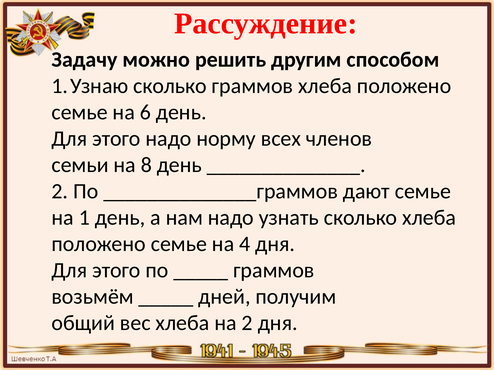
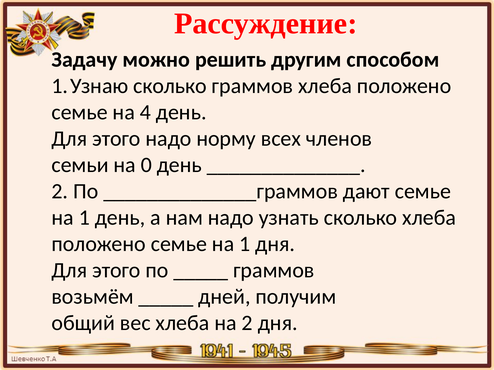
6: 6 -> 4
8: 8 -> 0
положено семье на 4: 4 -> 1
